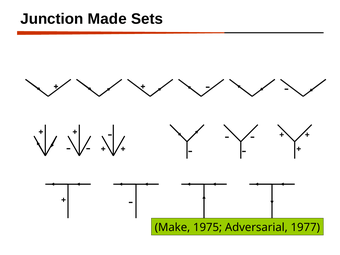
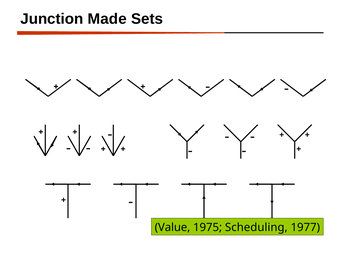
Make: Make -> Value
Adversarial: Adversarial -> Scheduling
